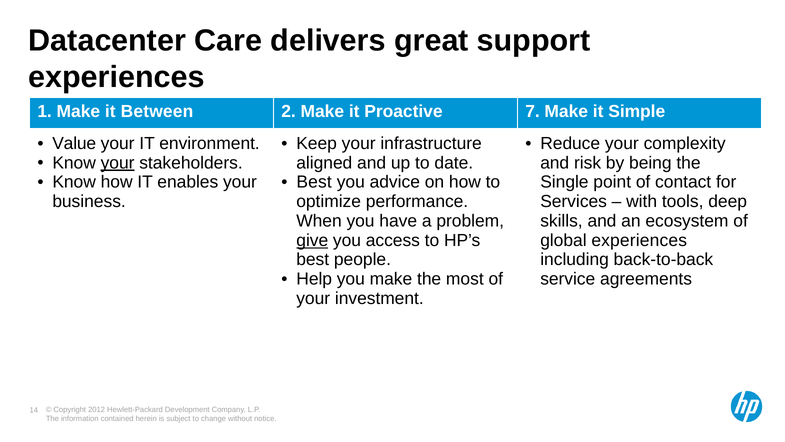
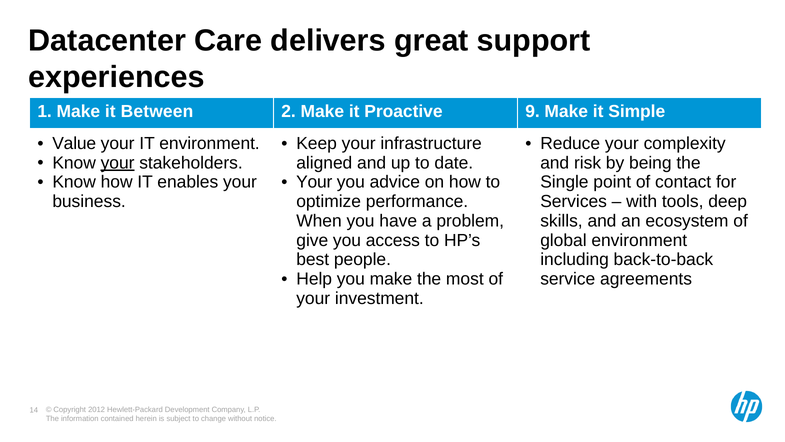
7: 7 -> 9
Best at (314, 182): Best -> Your
give underline: present -> none
global experiences: experiences -> environment
